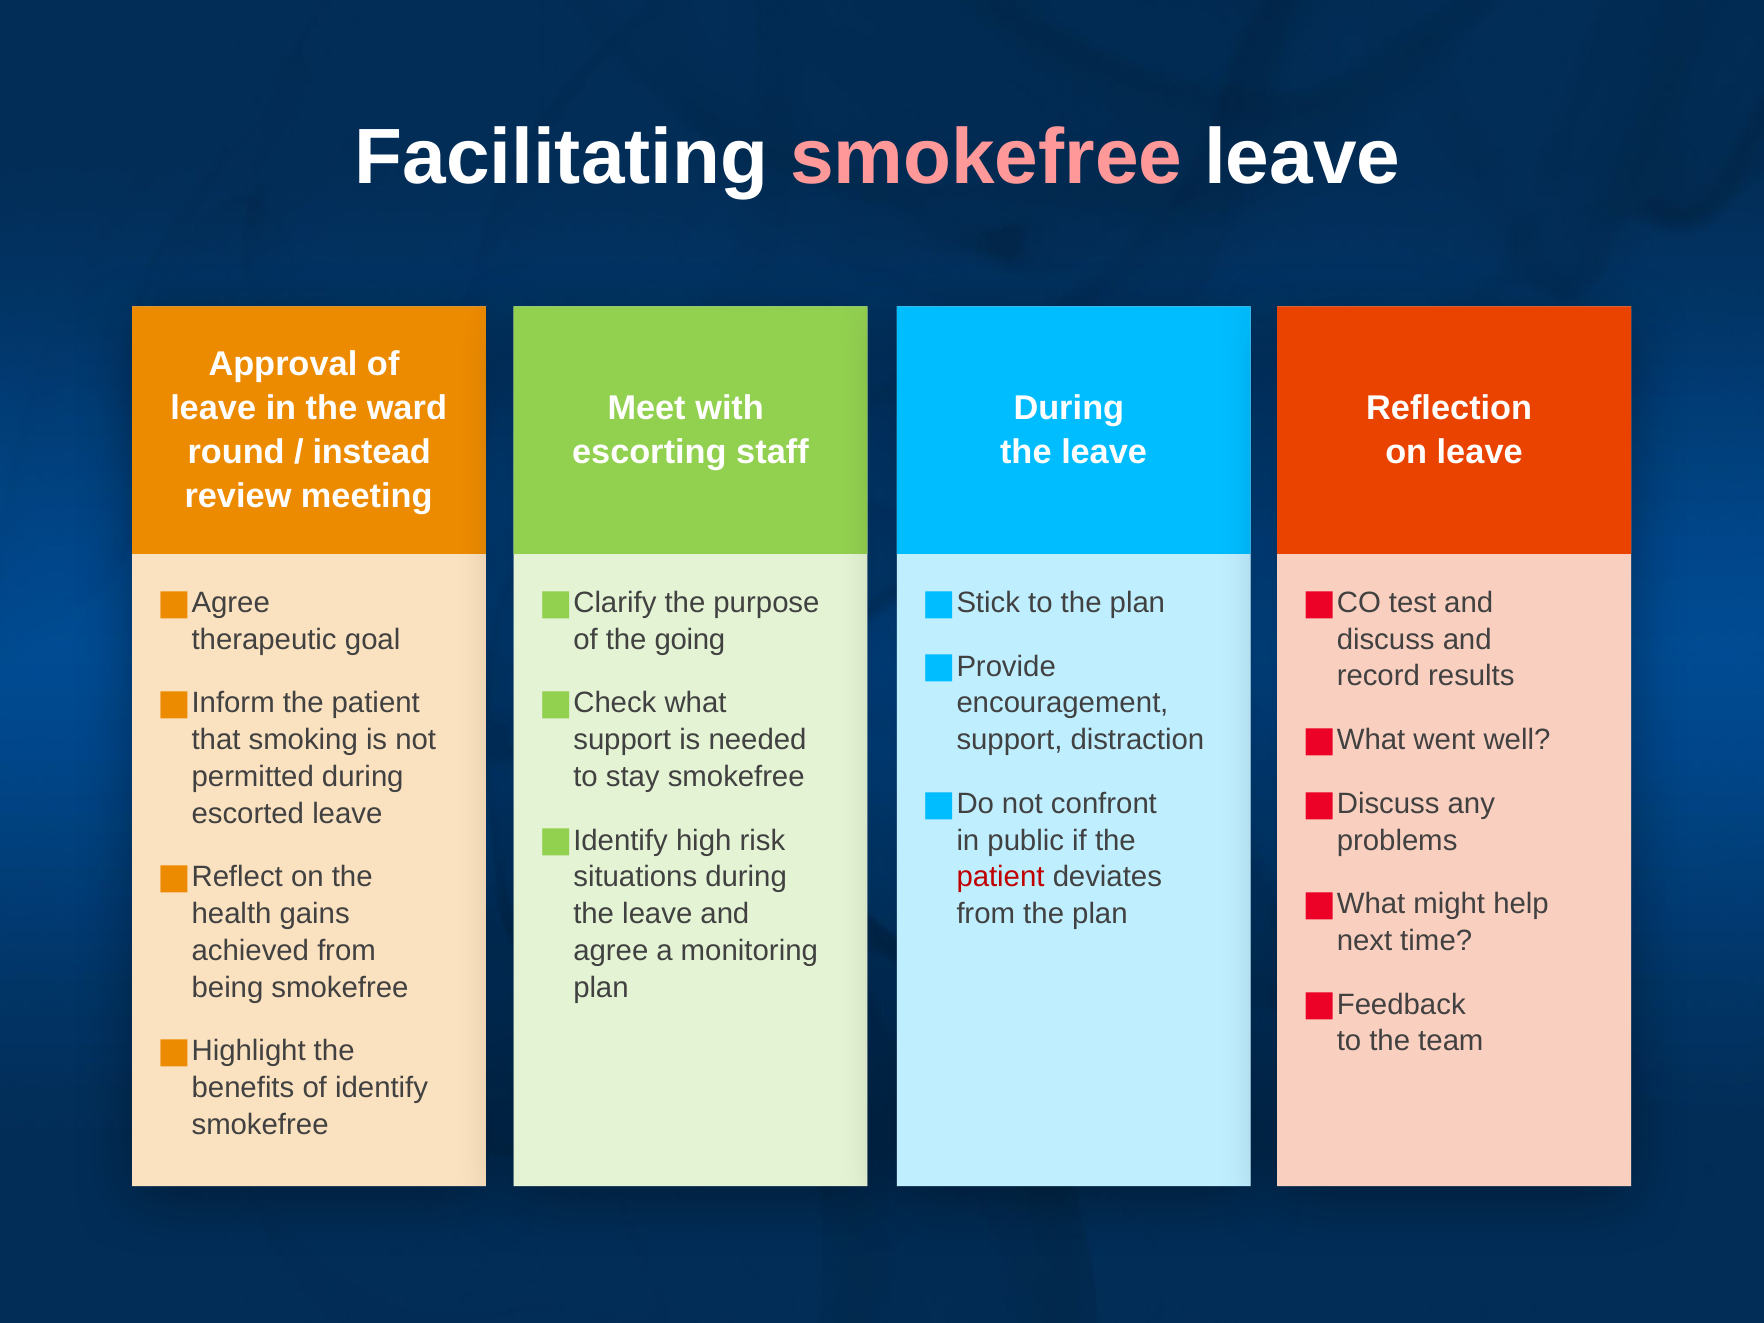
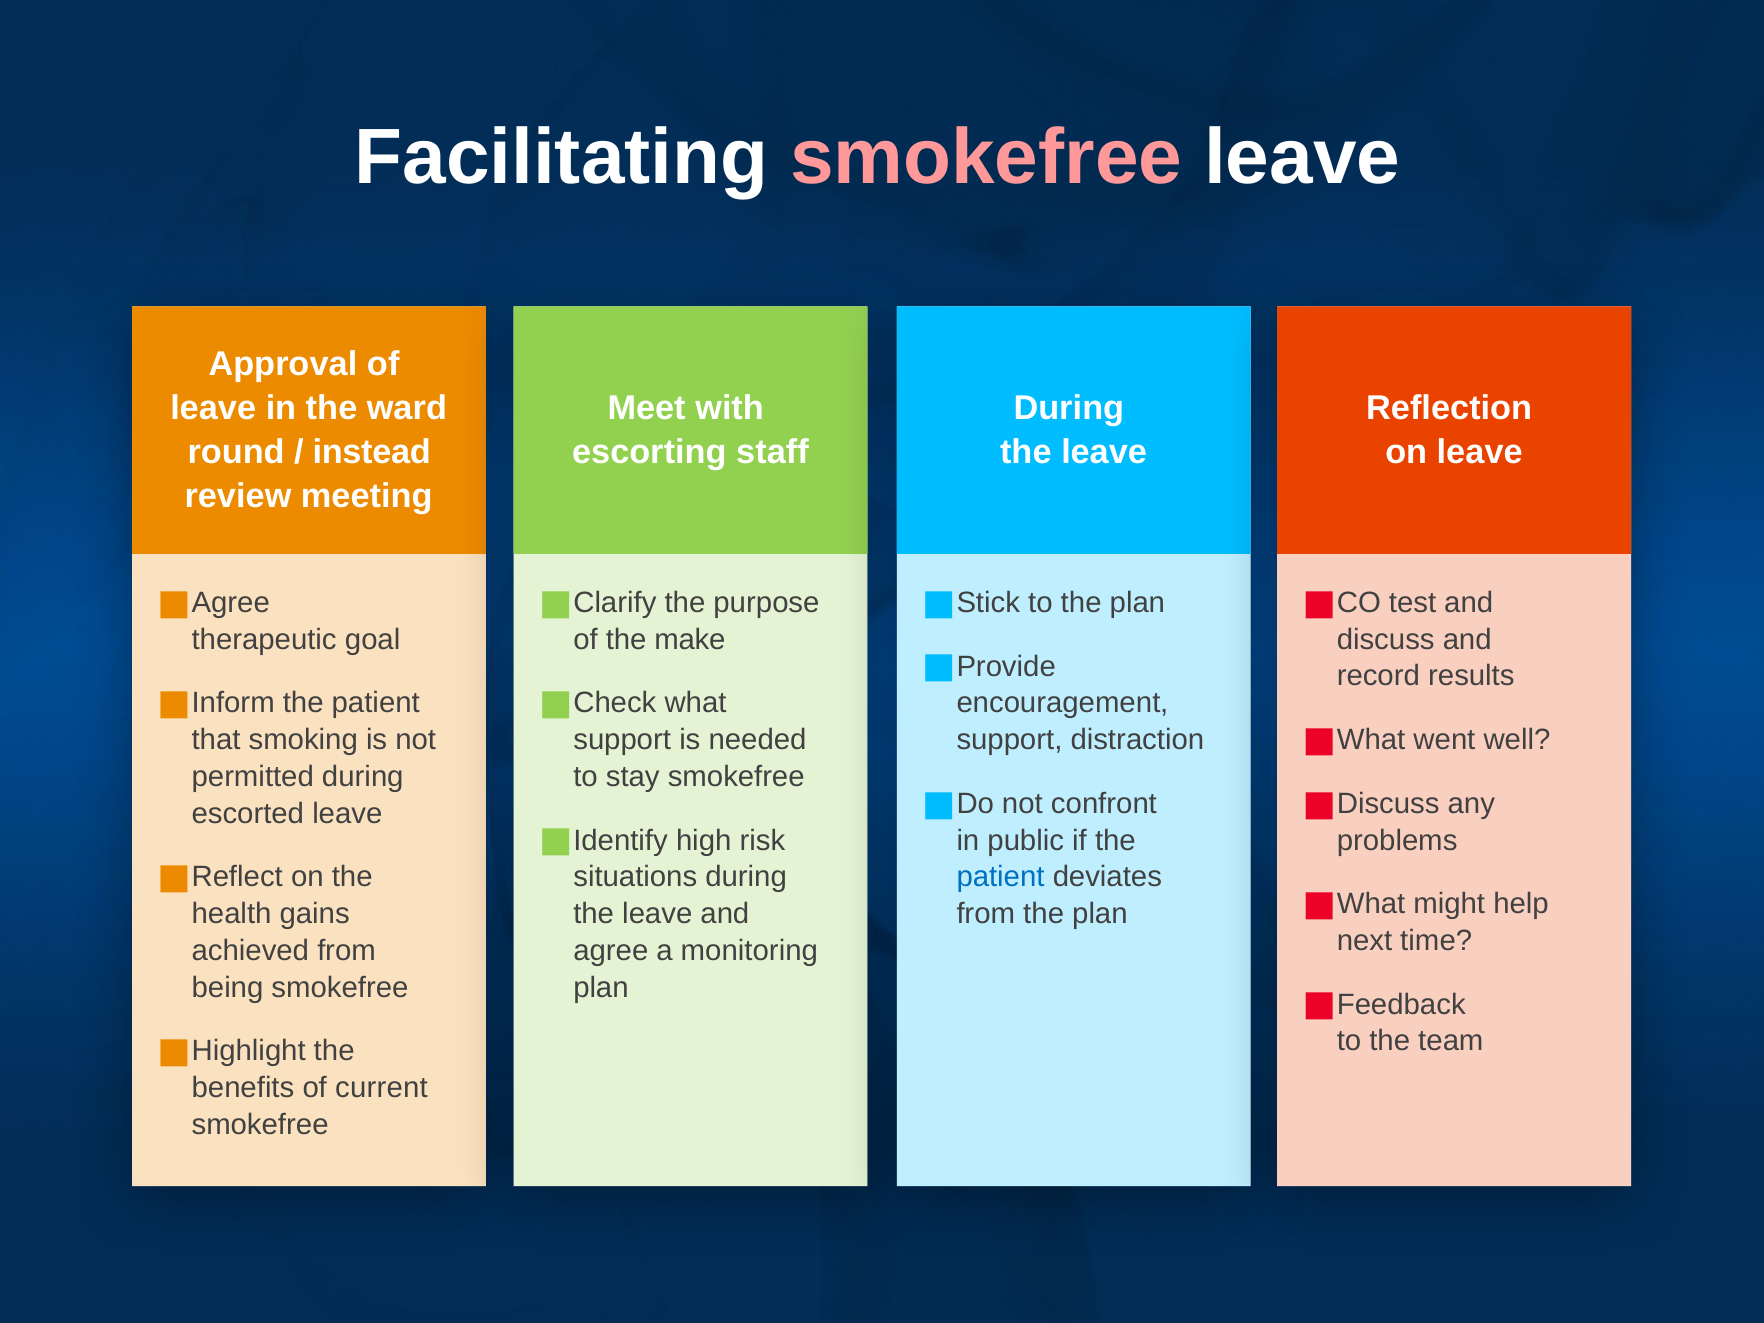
going: going -> make
patient at (1000, 877) colour: red -> blue
identify: identify -> current
